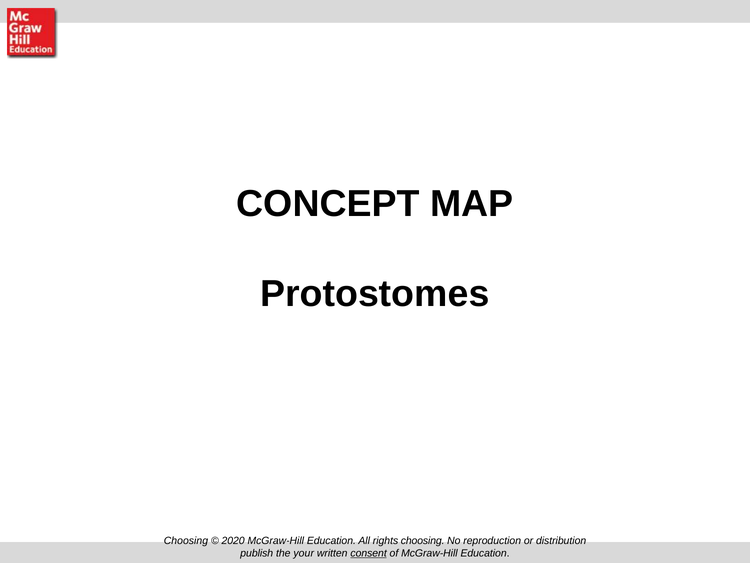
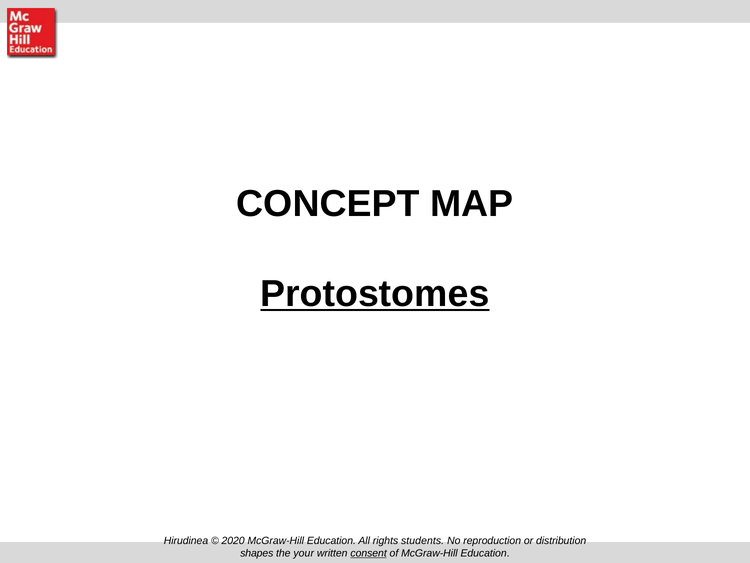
Protostomes underline: none -> present
Choosing at (186, 540): Choosing -> Hirudinea
rights choosing: choosing -> students
publish: publish -> shapes
